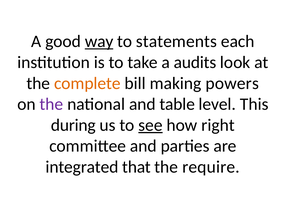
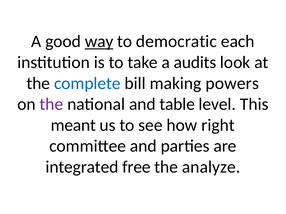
statements: statements -> democratic
complete colour: orange -> blue
during: during -> meant
see underline: present -> none
that: that -> free
require: require -> analyze
